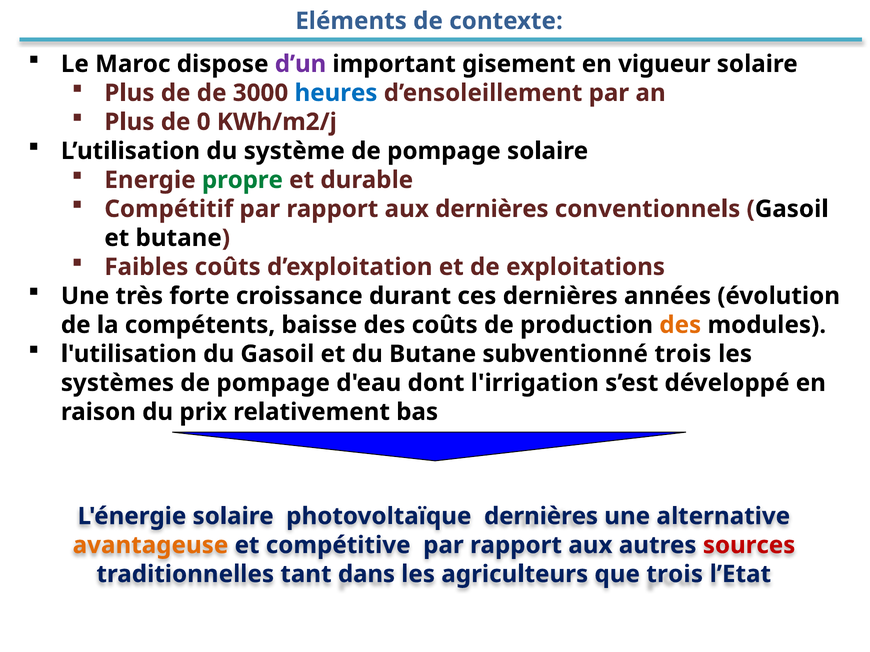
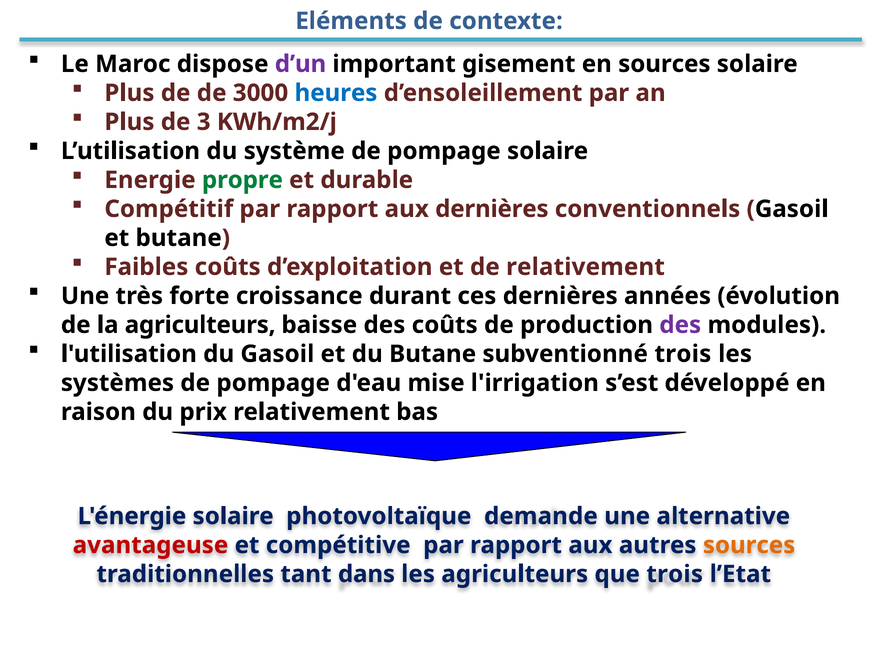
en vigueur: vigueur -> sources
0: 0 -> 3
de exploitations: exploitations -> relativement
la compétents: compétents -> agriculteurs
des at (680, 325) colour: orange -> purple
dont: dont -> mise
photovoltaïque dernières: dernières -> demande
avantageuse colour: orange -> red
sources at (749, 546) colour: red -> orange
